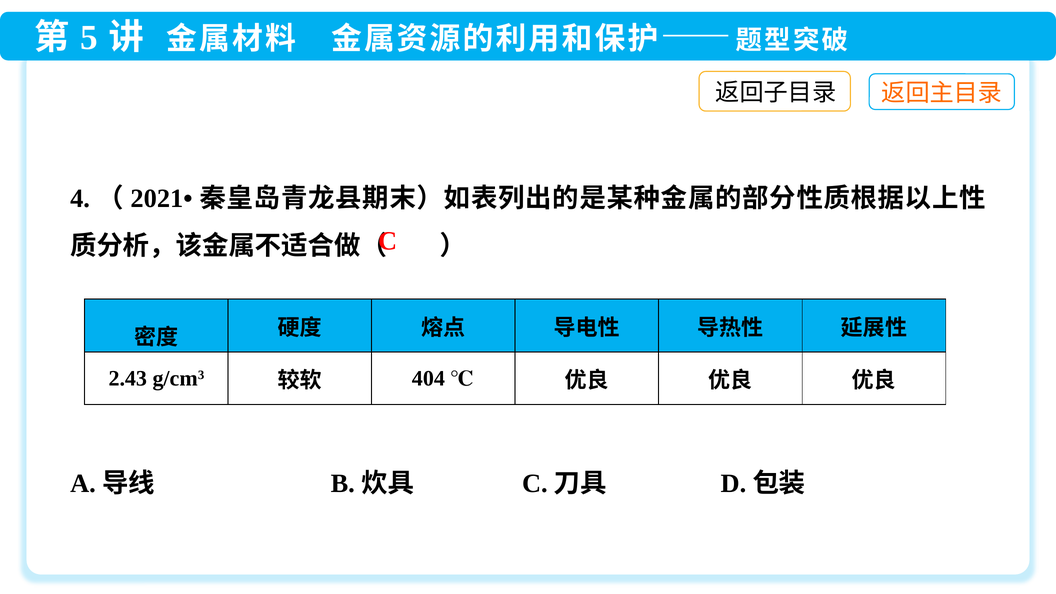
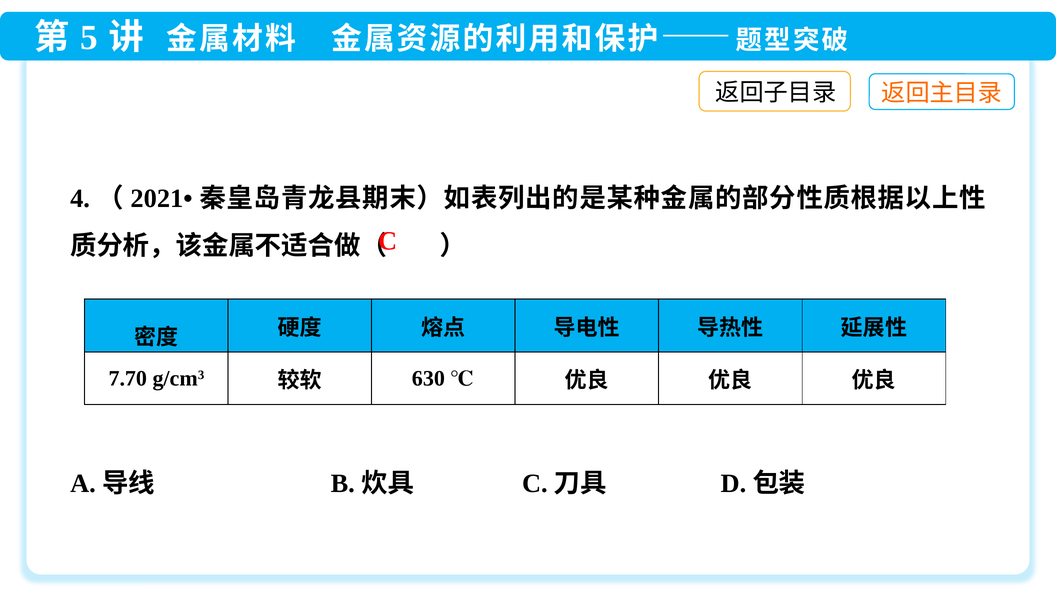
2.43: 2.43 -> 7.70
404: 404 -> 630
